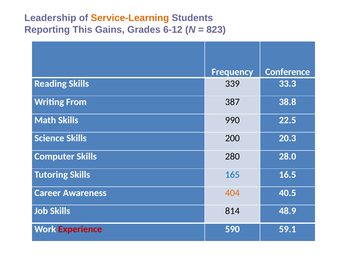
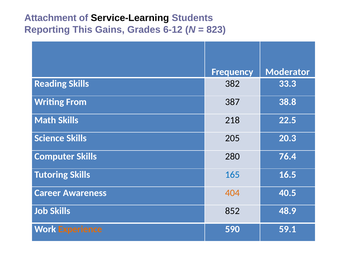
Leadership: Leadership -> Attachment
Service-Learning colour: orange -> black
Conference: Conference -> Moderator
339: 339 -> 382
990: 990 -> 218
200: 200 -> 205
28.0: 28.0 -> 76.4
814: 814 -> 852
Experience colour: red -> orange
